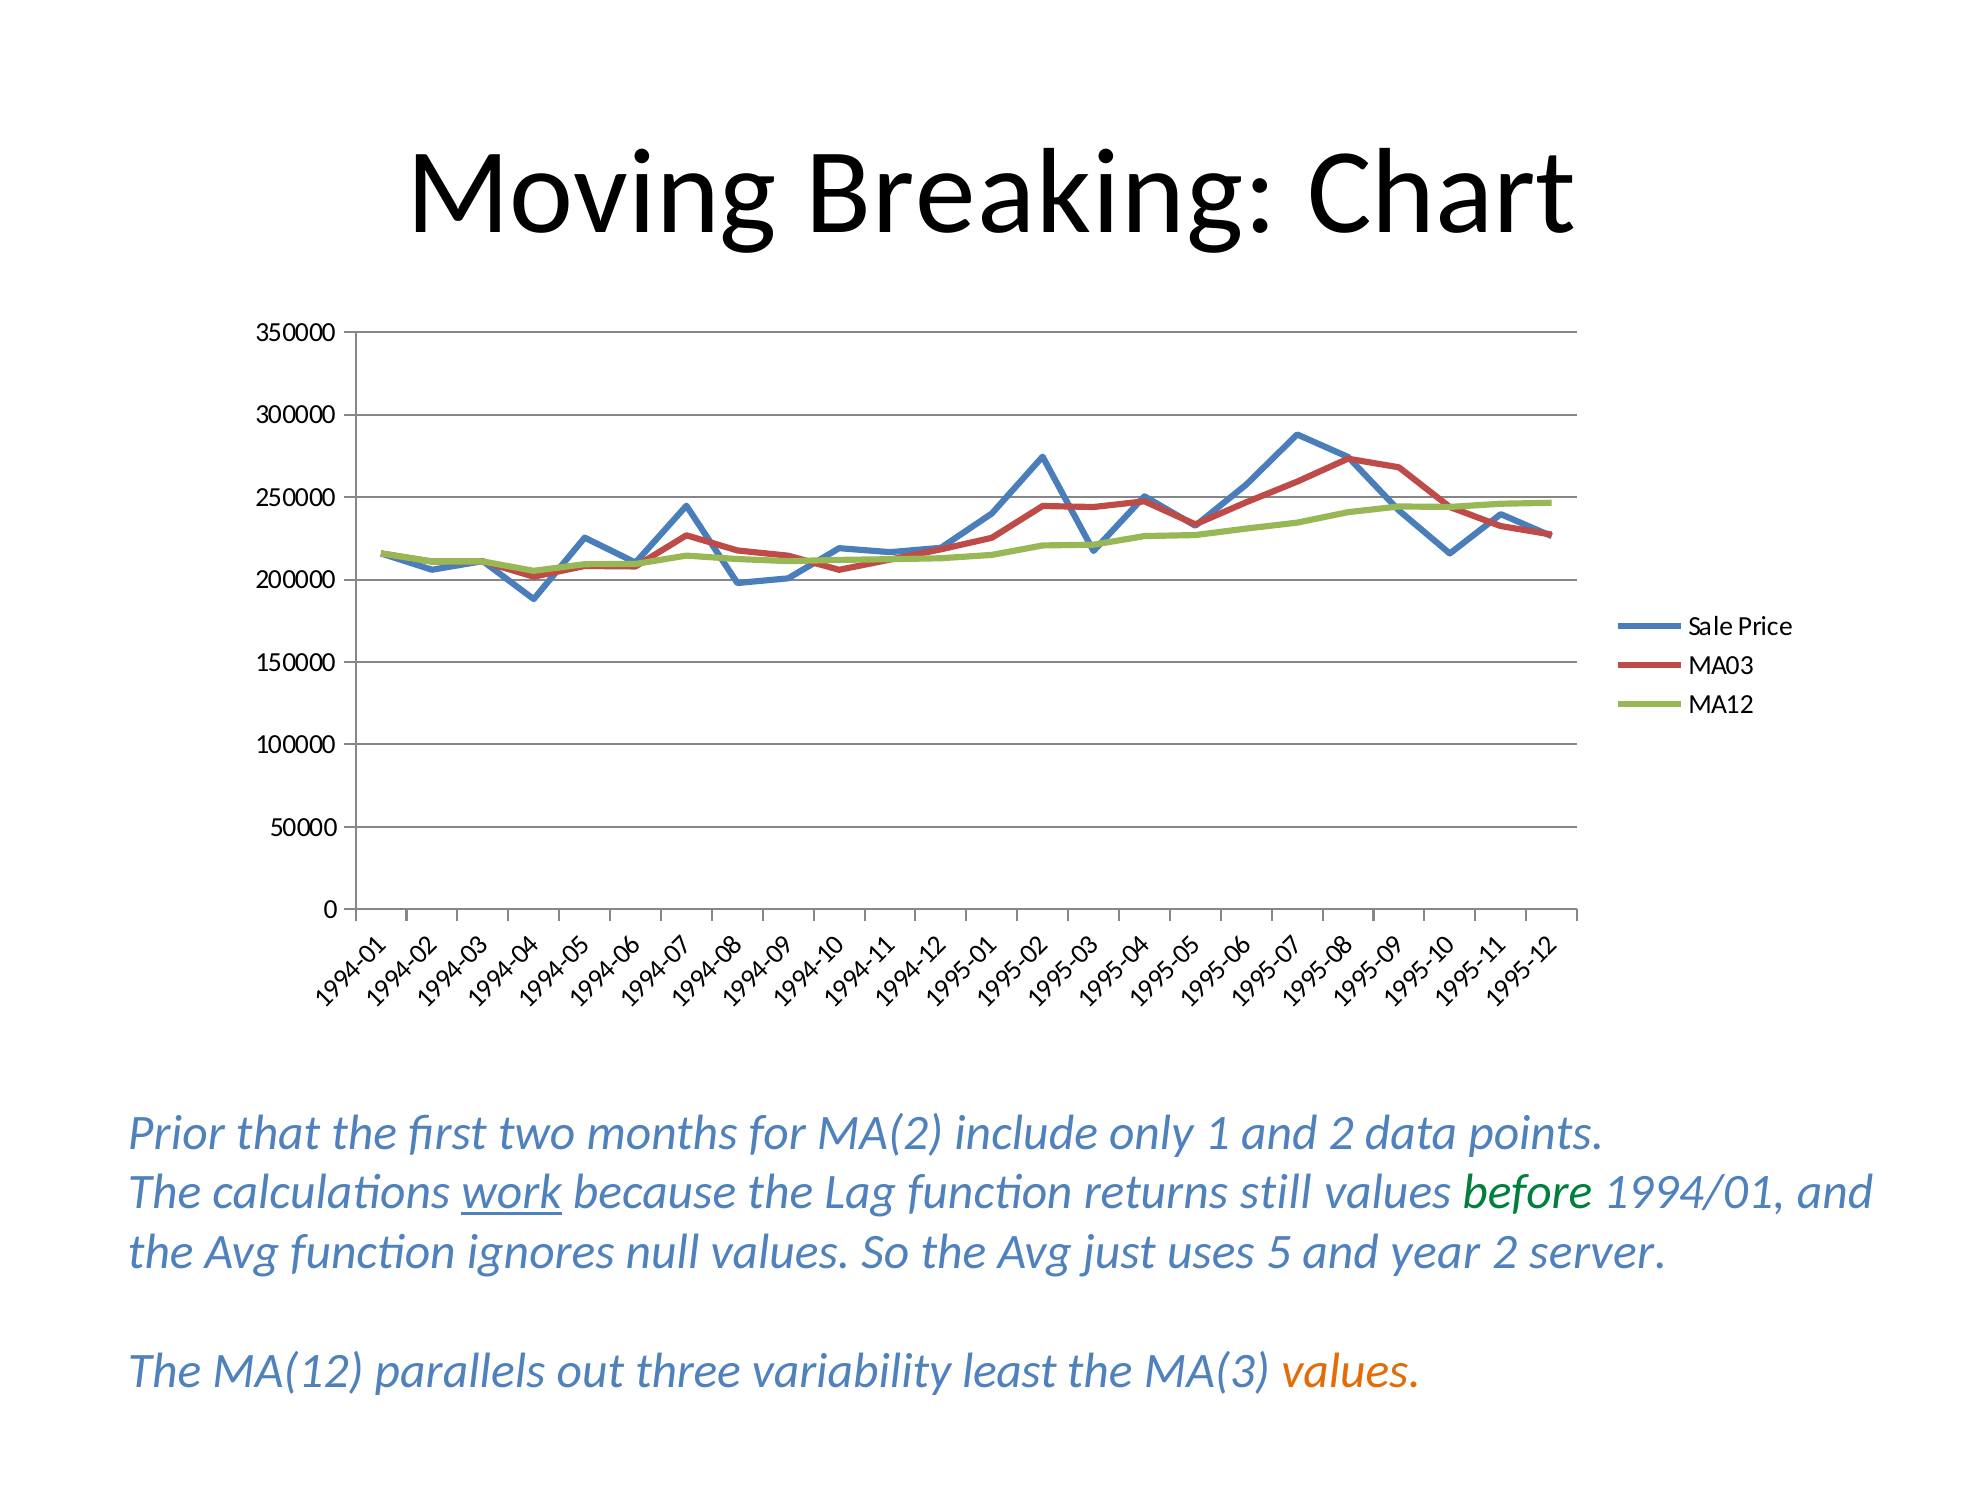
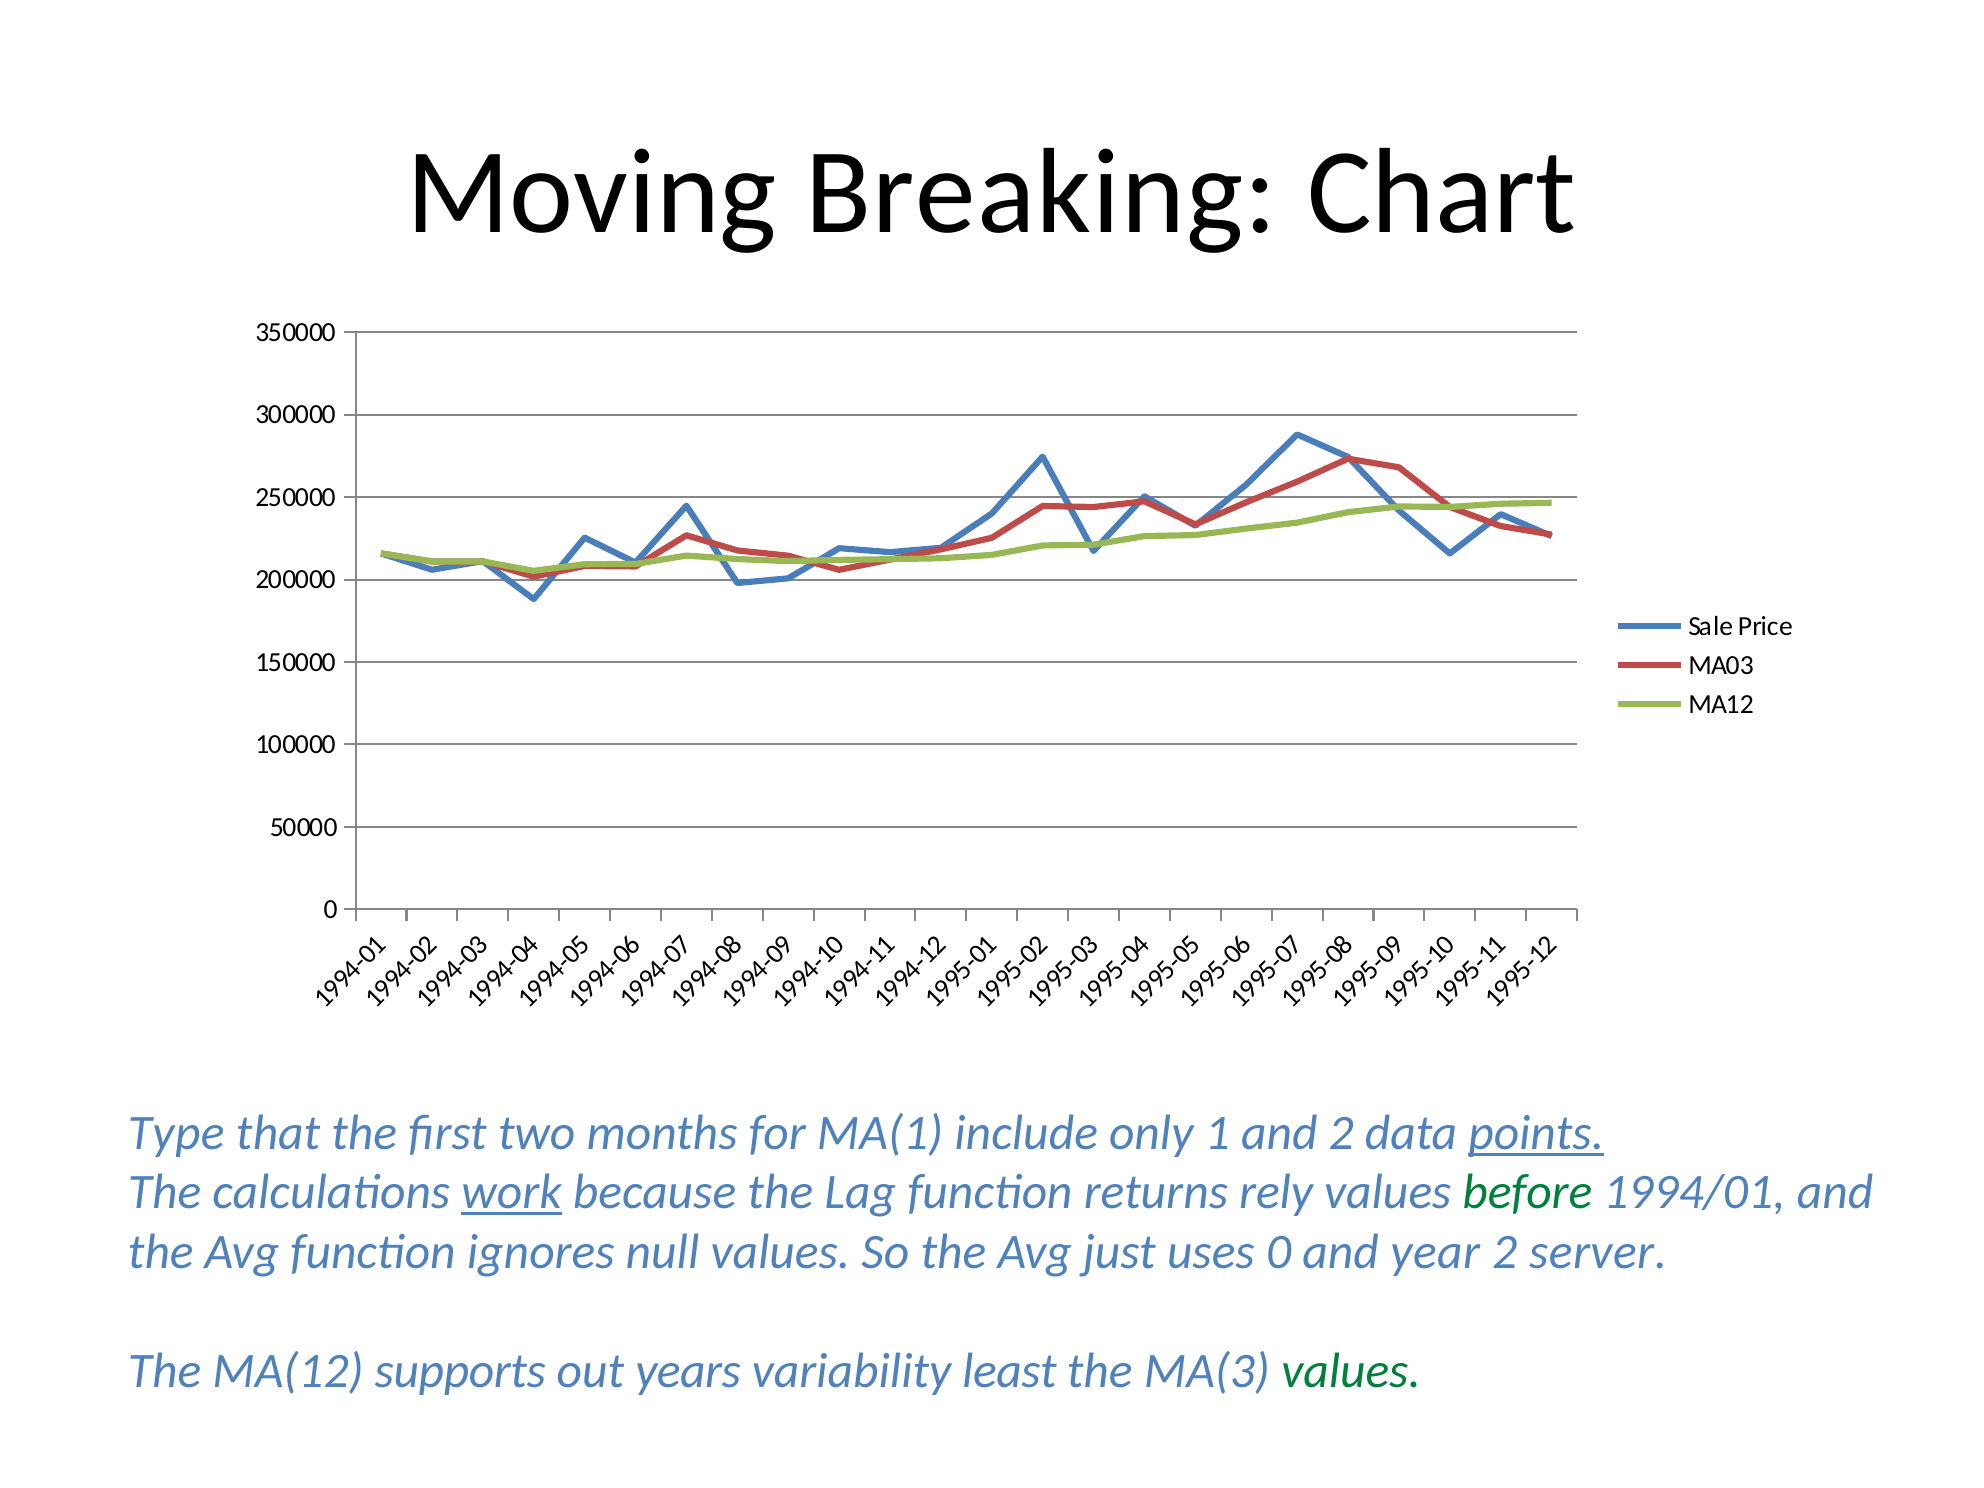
Prior: Prior -> Type
MA(2: MA(2 -> MA(1
points underline: none -> present
still: still -> rely
uses 5: 5 -> 0
parallels: parallels -> supports
three: three -> years
values at (1351, 1371) colour: orange -> green
